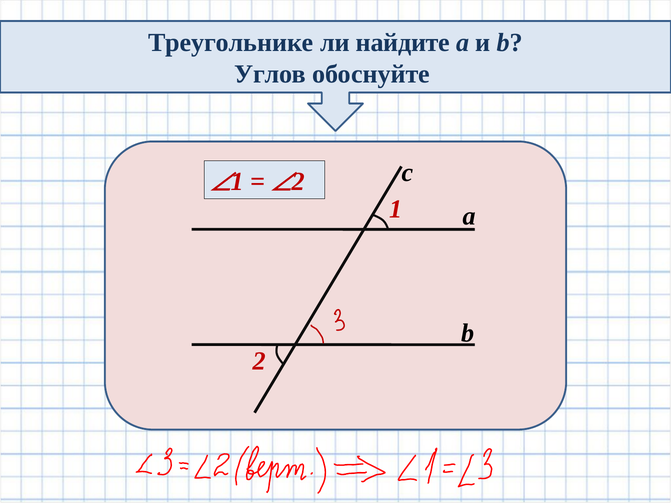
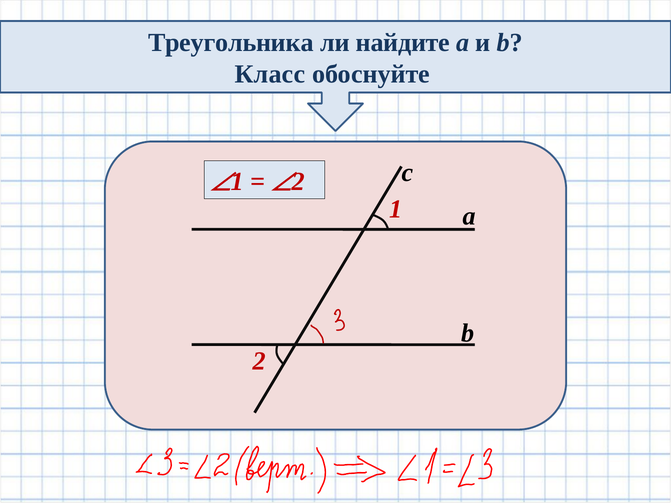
Треугольнике: Треугольнике -> Треугольника
Углов: Углов -> Класс
